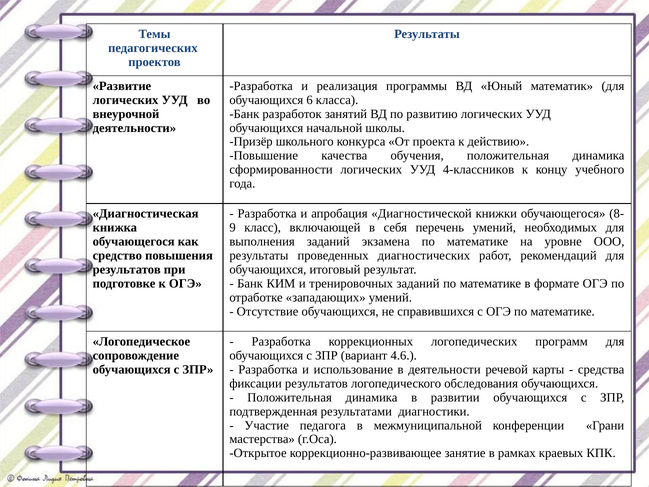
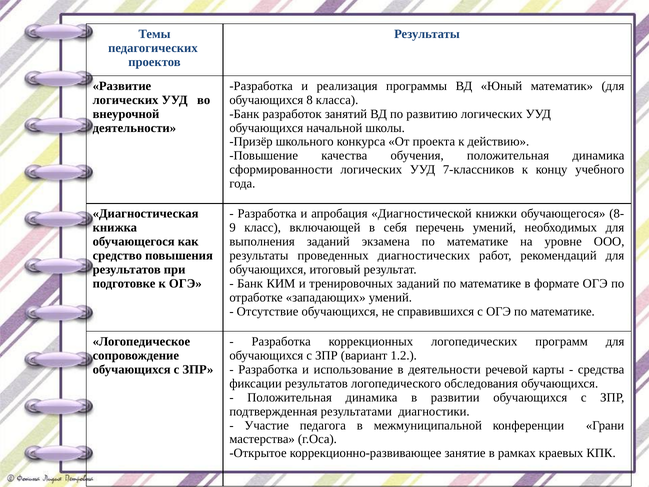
6: 6 -> 8
4-классников: 4-классников -> 7-классников
4.6: 4.6 -> 1.2
